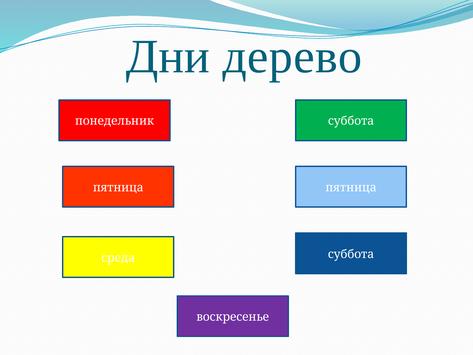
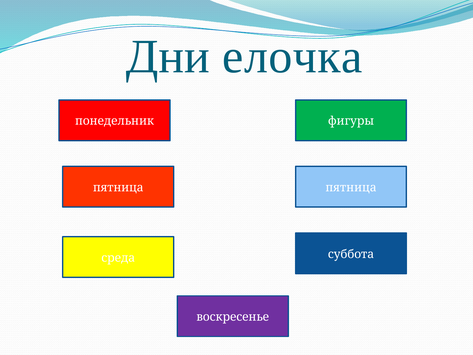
дерево: дерево -> елочка
понедельник суббота: суббота -> фигуры
